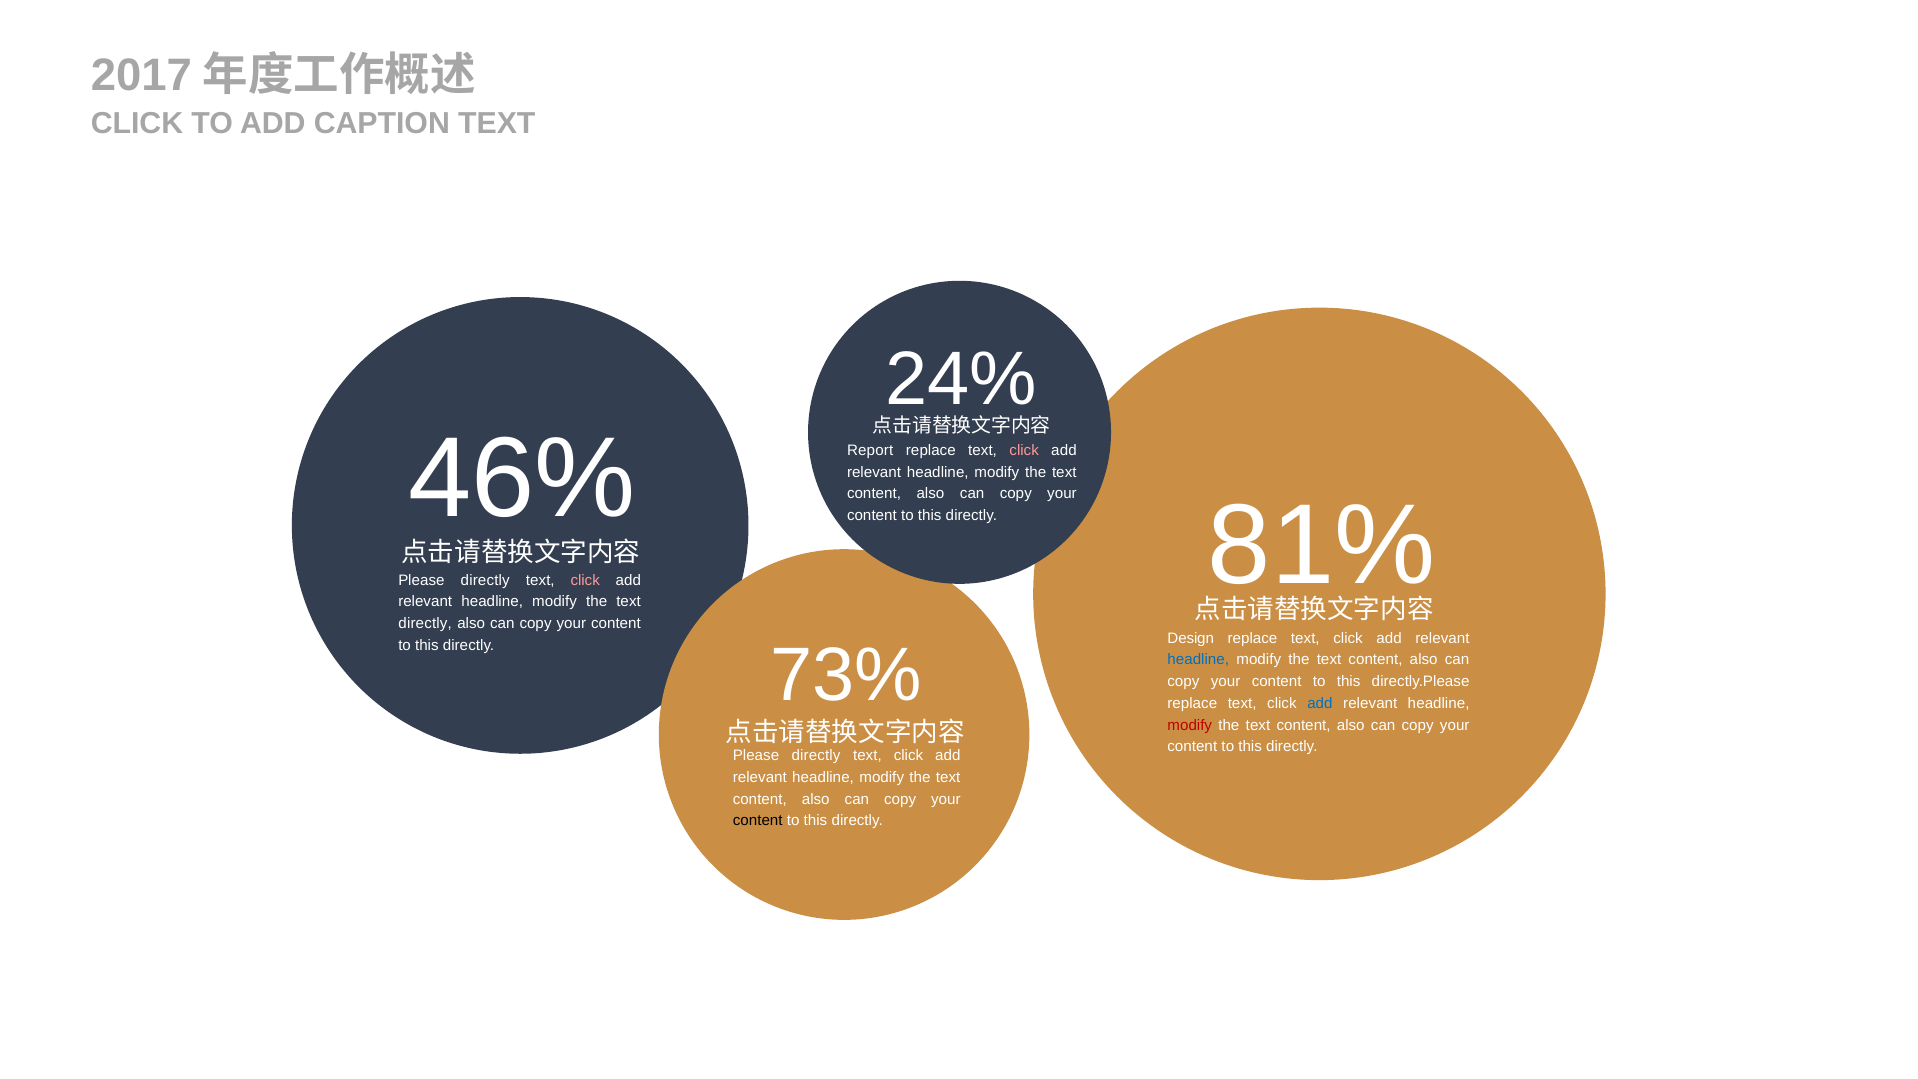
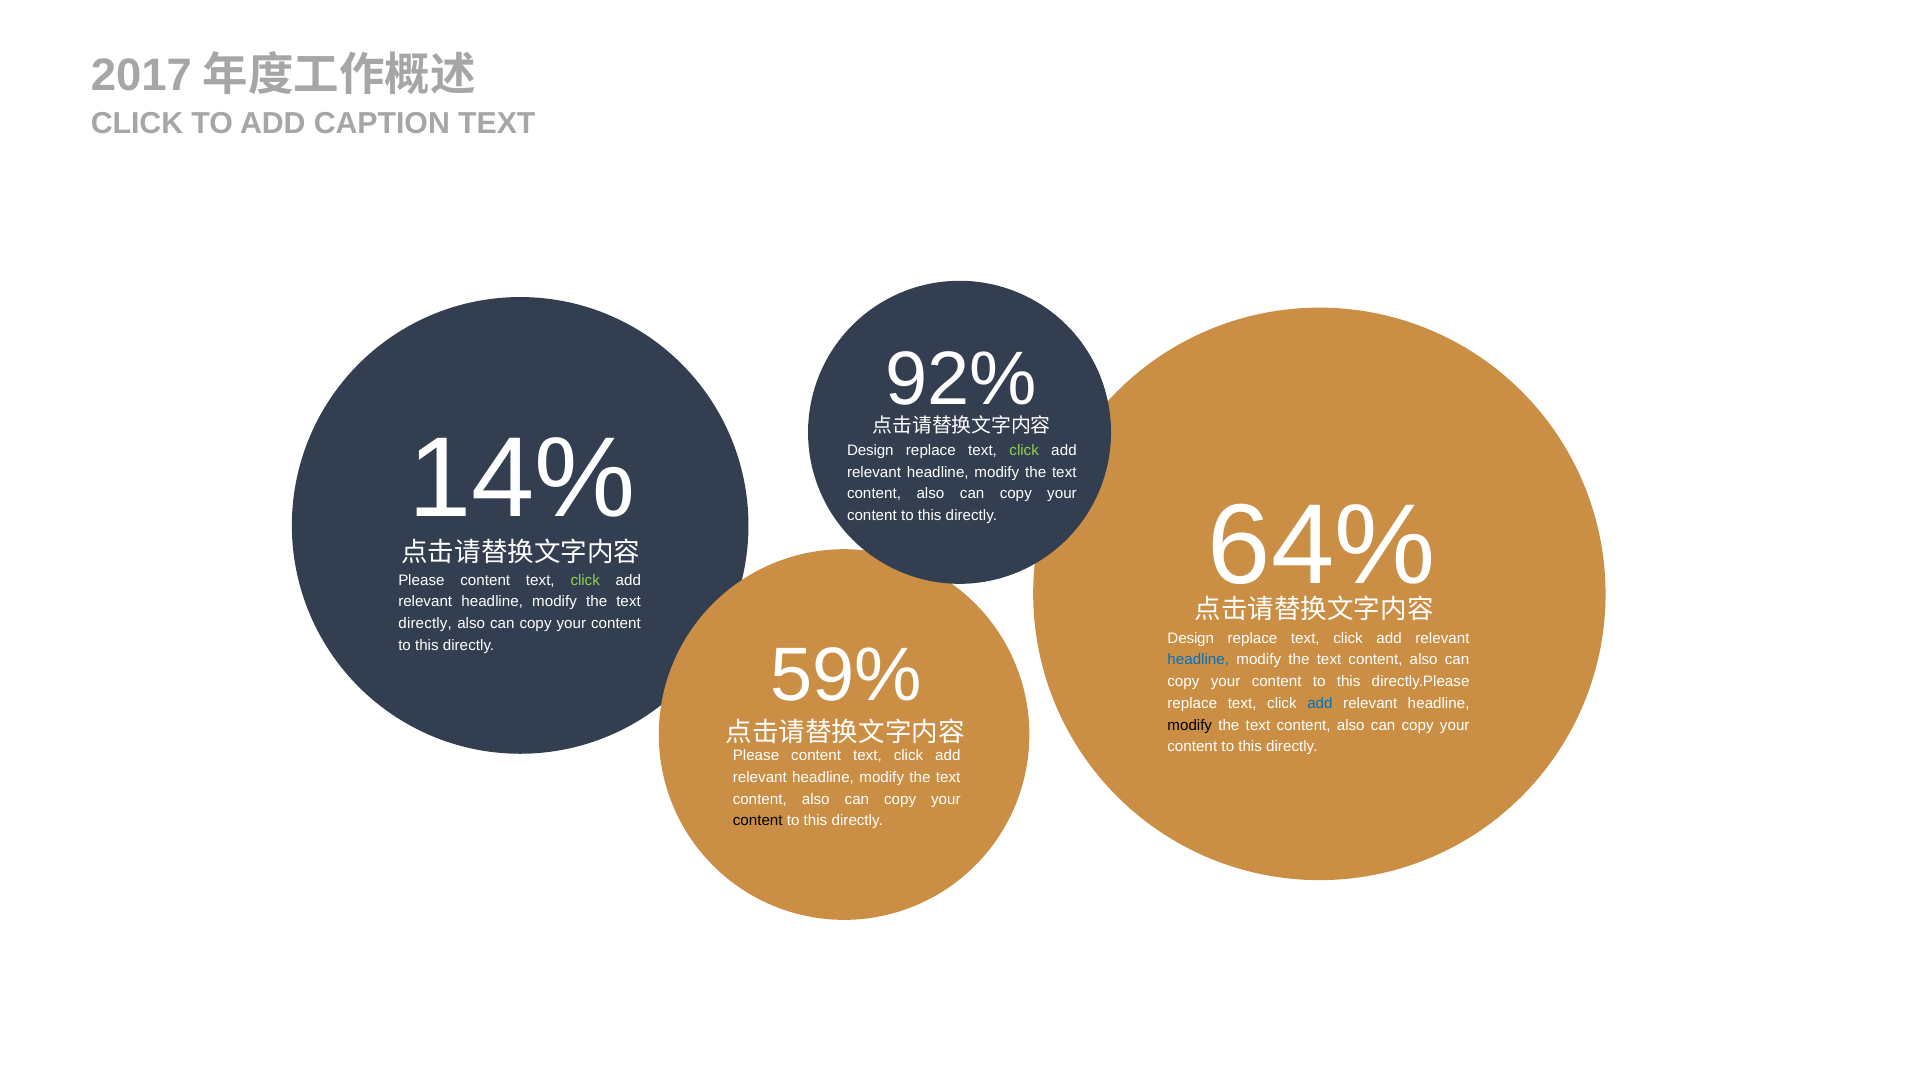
24%: 24% -> 92%
46%: 46% -> 14%
Report at (870, 450): Report -> Design
click at (1024, 450) colour: pink -> light green
81%: 81% -> 64%
directly at (485, 580): directly -> content
click at (585, 580) colour: pink -> light green
73%: 73% -> 59%
modify at (1190, 725) colour: red -> black
directly at (816, 755): directly -> content
